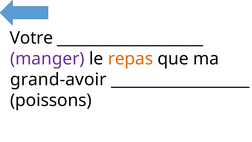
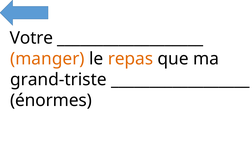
manger colour: purple -> orange
grand-avoir: grand-avoir -> grand-triste
poissons: poissons -> énormes
